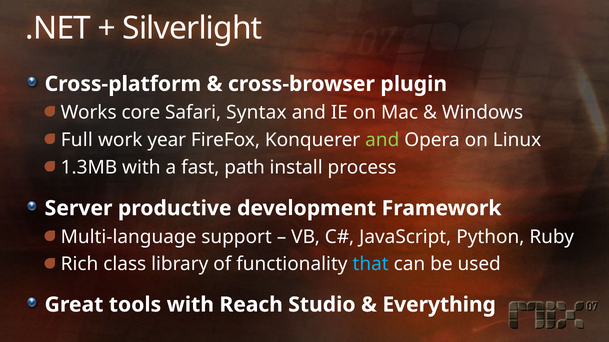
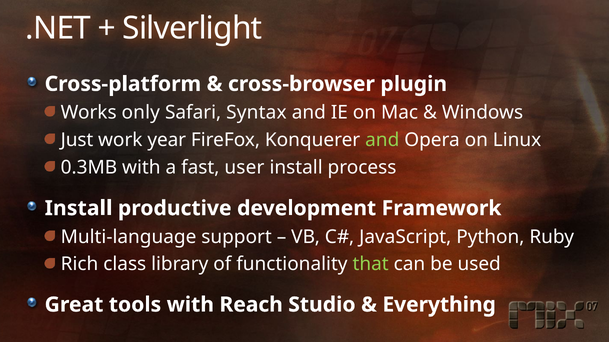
core: core -> only
Full: Full -> Just
1.3MB: 1.3MB -> 0.3MB
path: path -> user
Server at (79, 209): Server -> Install
that colour: light blue -> light green
